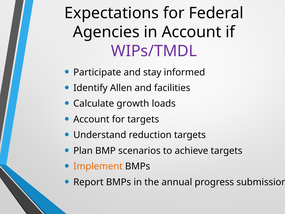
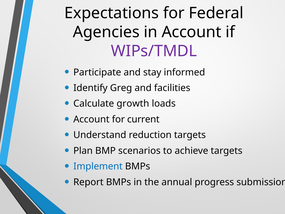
Allen: Allen -> Greg
for targets: targets -> current
Implement colour: orange -> blue
